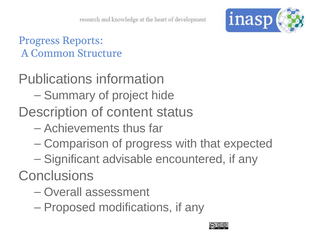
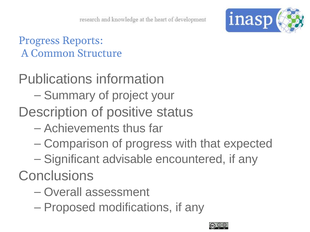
hide: hide -> your
content: content -> positive
